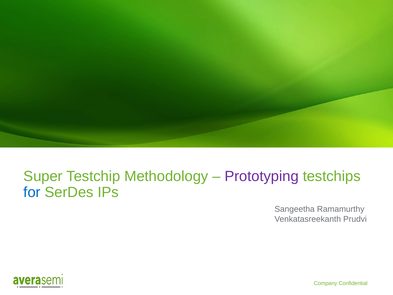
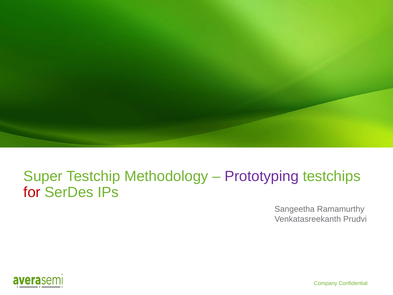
for colour: blue -> red
